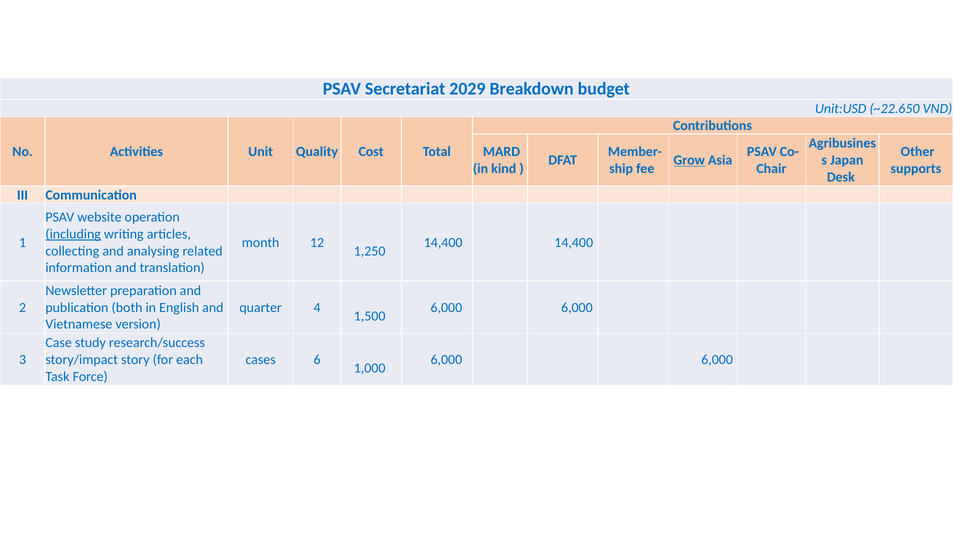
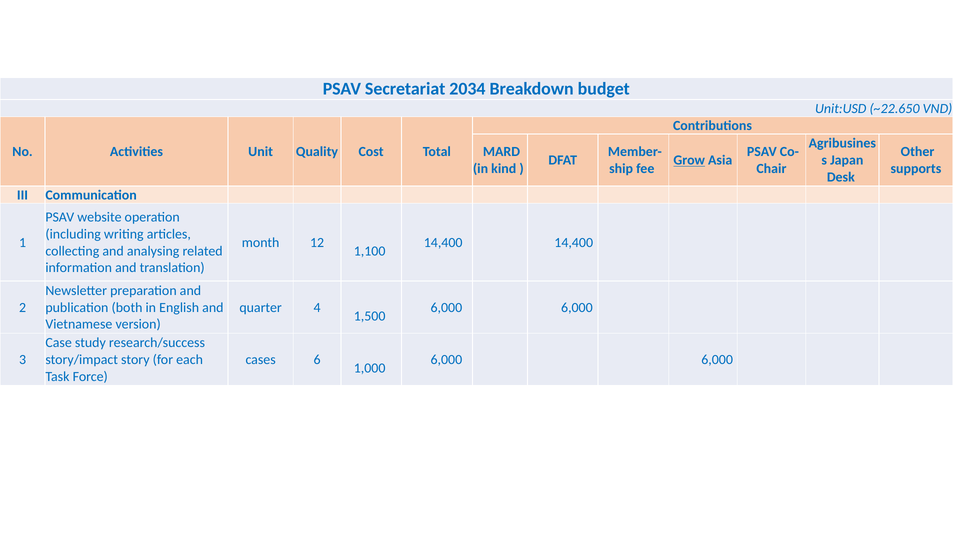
2029: 2029 -> 2034
including underline: present -> none
1,250: 1,250 -> 1,100
